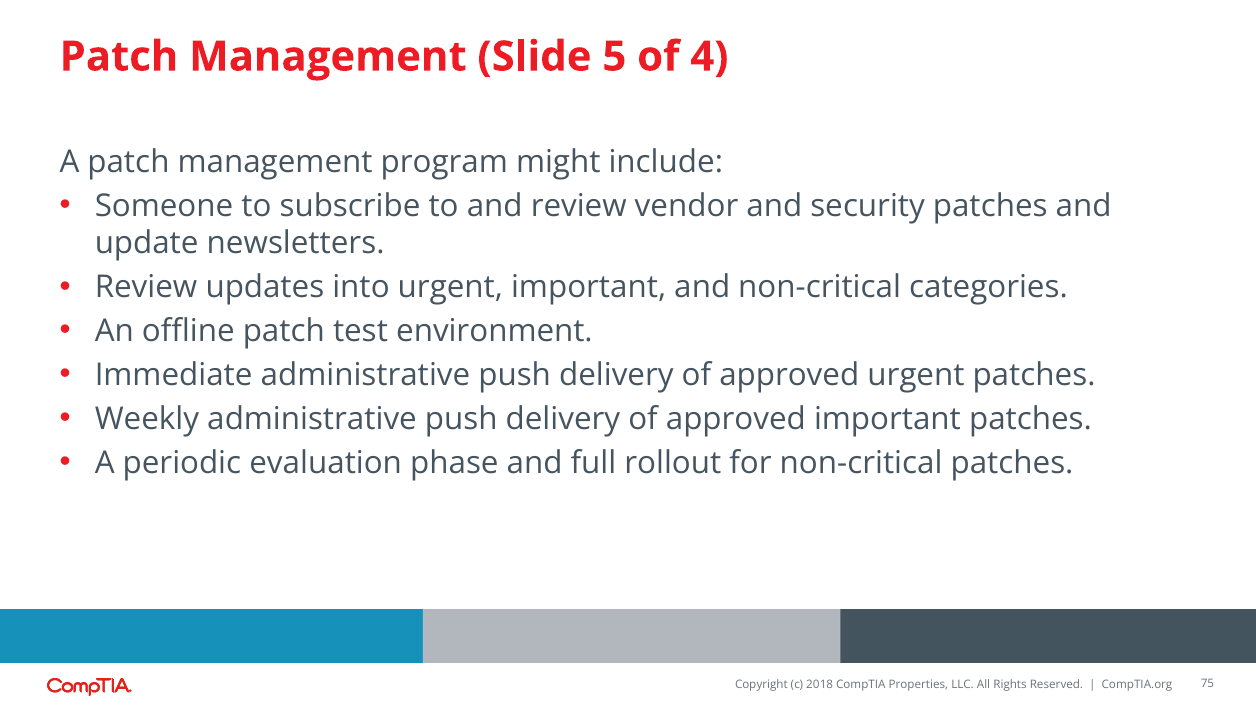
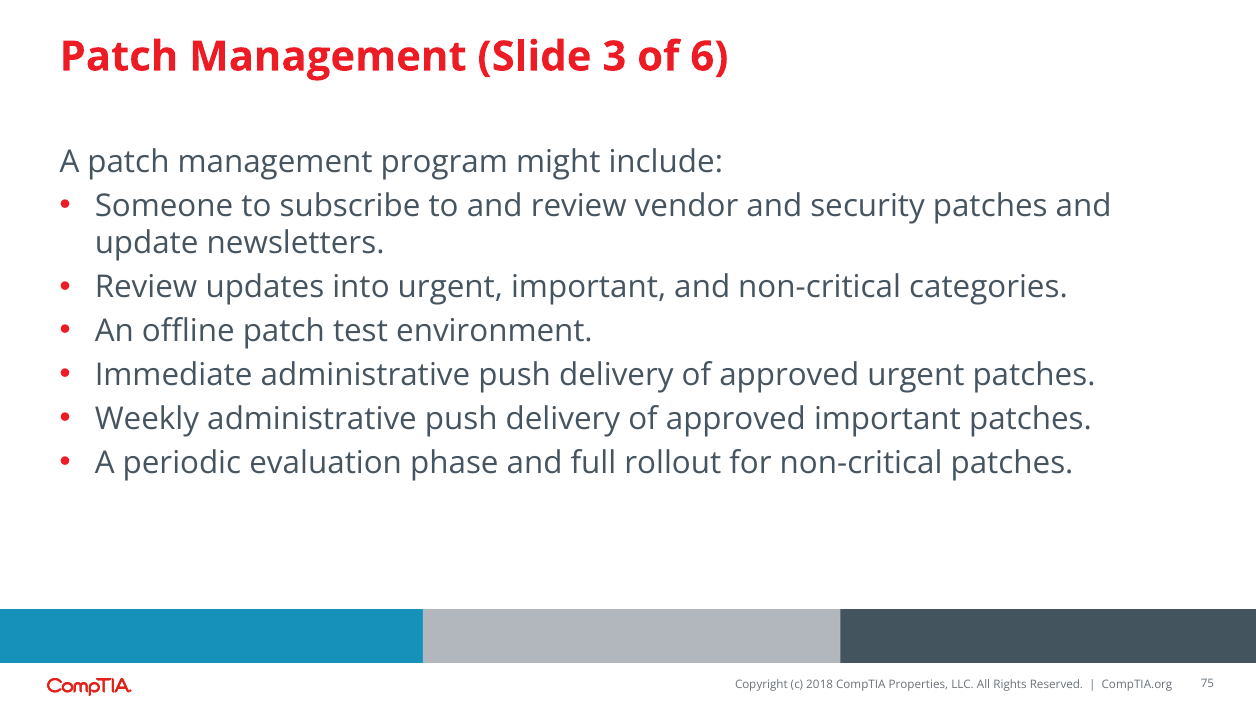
5: 5 -> 3
4: 4 -> 6
